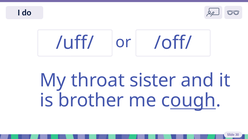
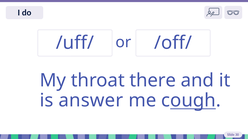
sister: sister -> there
brother: brother -> answer
